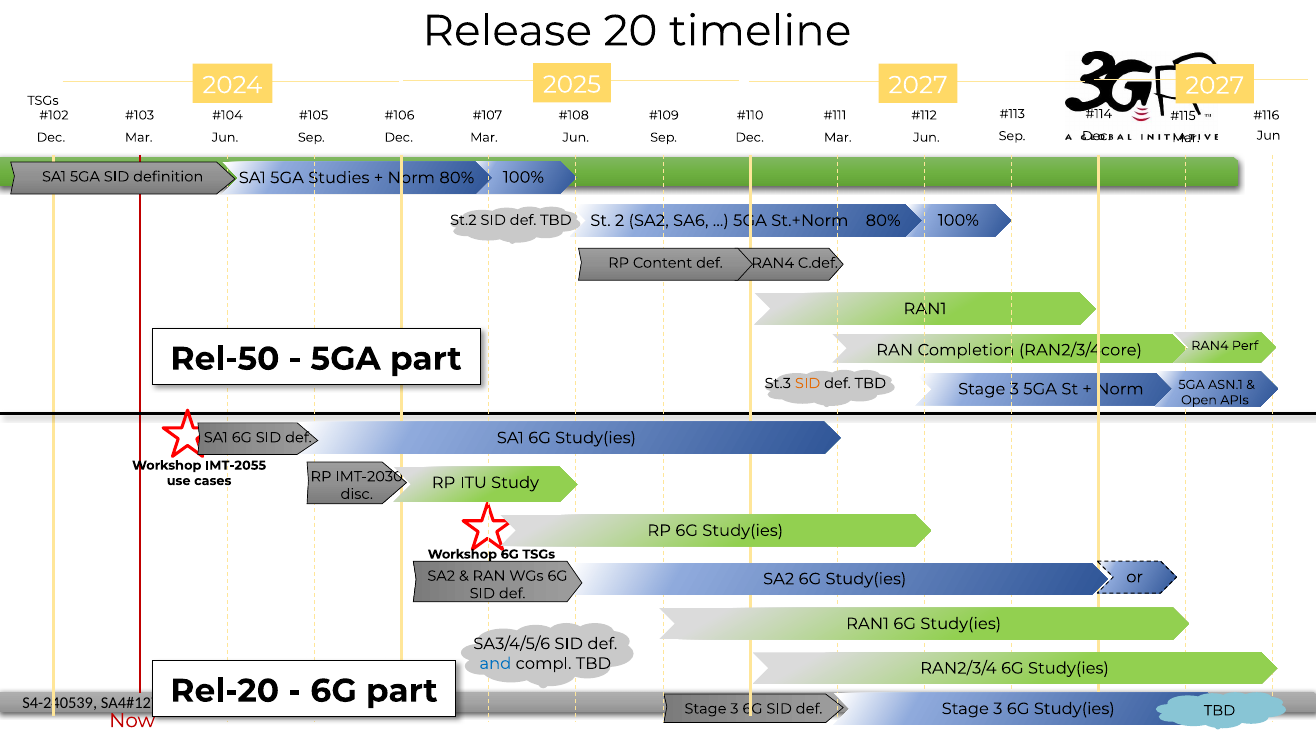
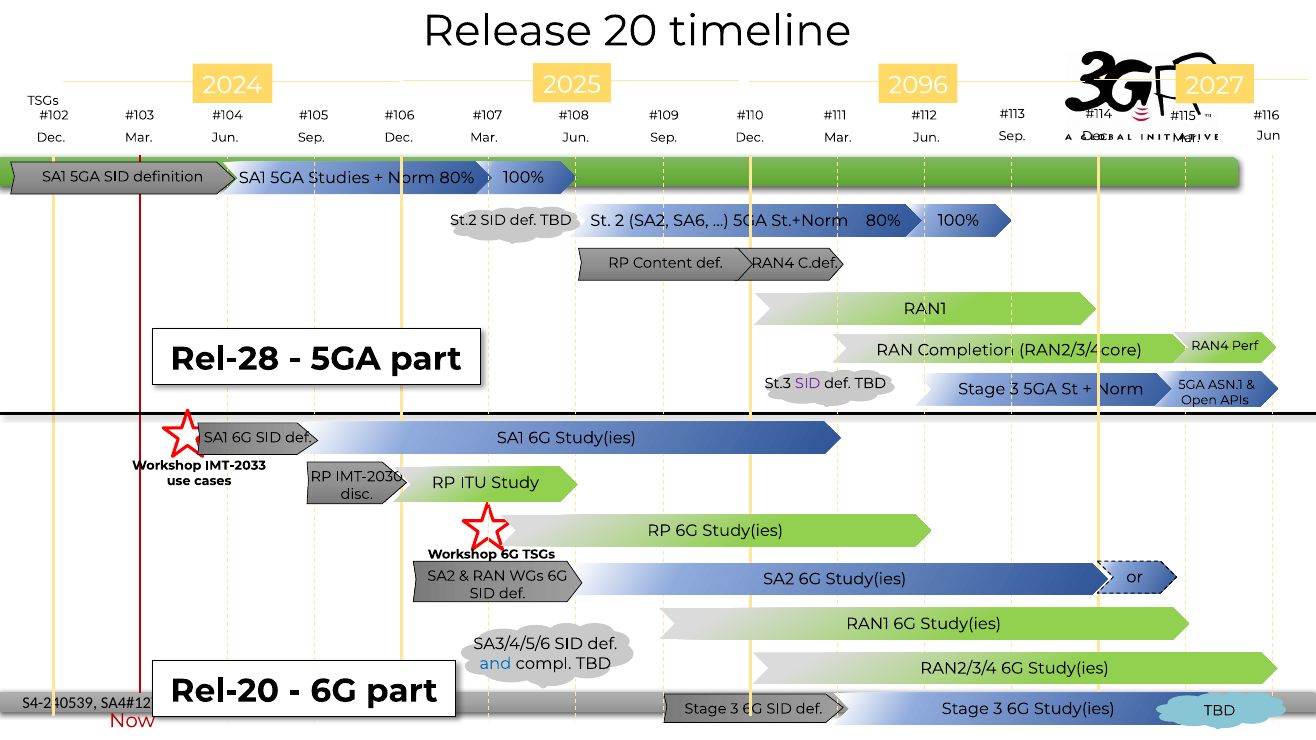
2025 2027: 2027 -> 2096
Rel-50: Rel-50 -> Rel-28
SID at (808, 383) colour: orange -> purple
IMT-2055: IMT-2055 -> IMT-2033
